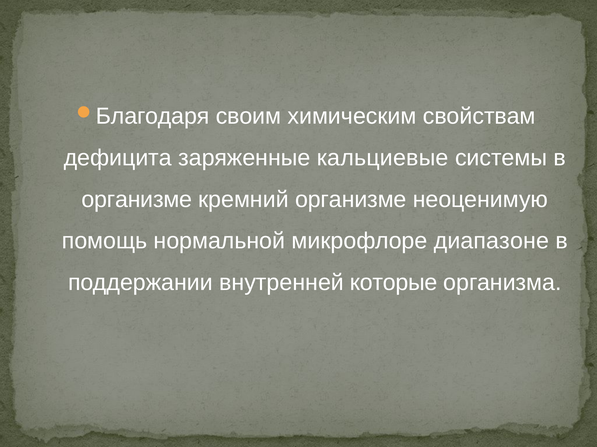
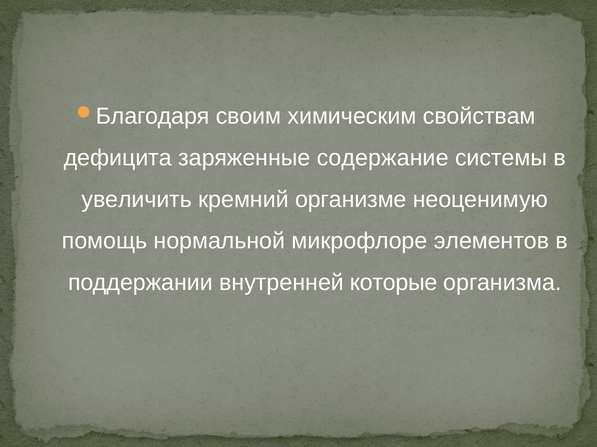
кальциевые: кальциевые -> содержание
организме at (137, 200): организме -> увеличить
диапазоне: диапазоне -> элементов
